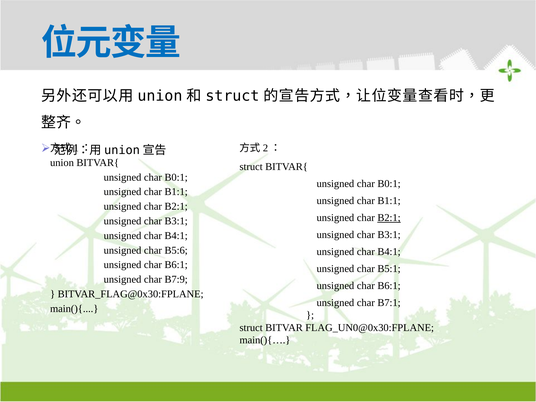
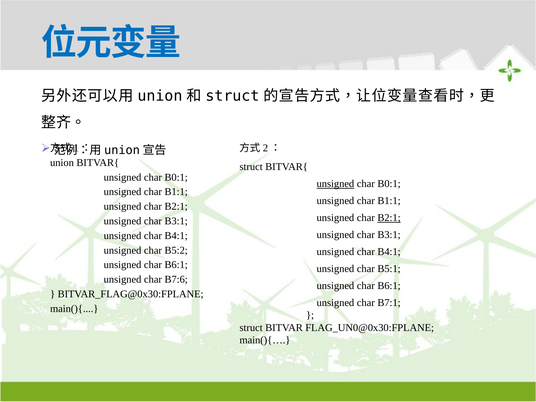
unsigned at (335, 184) underline: none -> present
B5:6: B5:6 -> B5:2
B7:9: B7:9 -> B7:6
